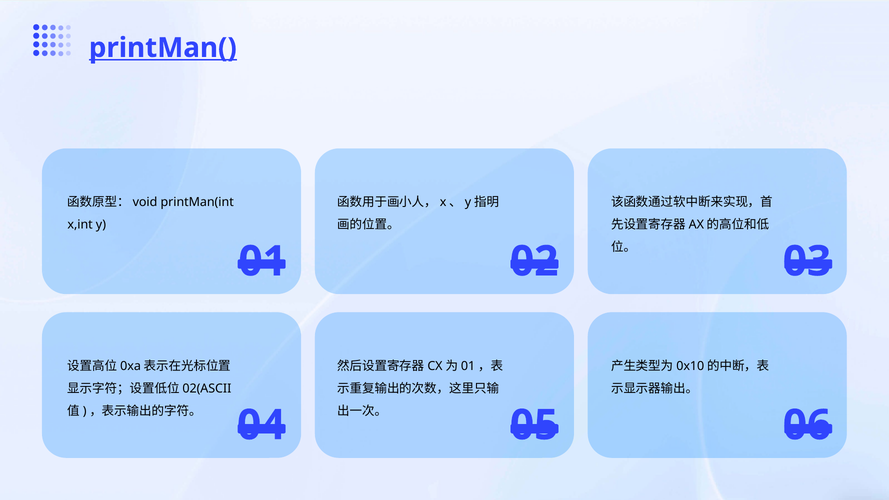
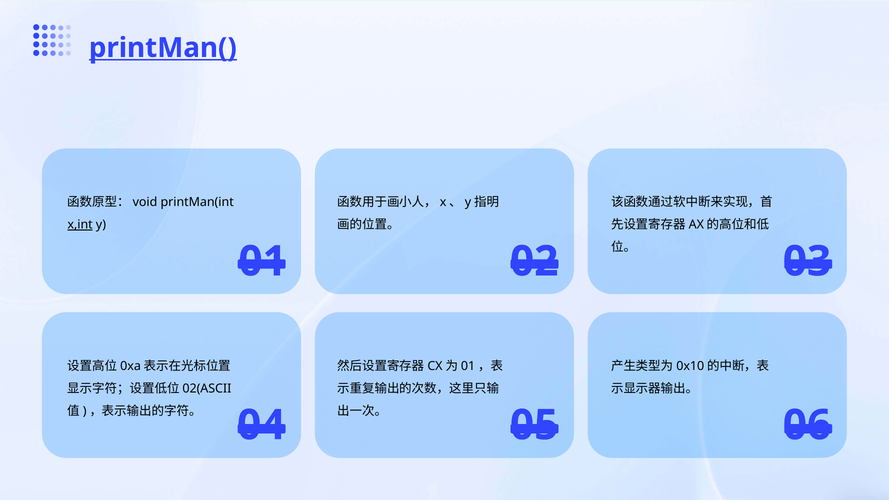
x,int underline: none -> present
